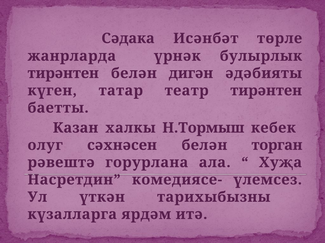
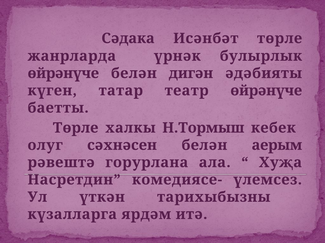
тирәнтен at (63, 74): тирәнтен -> өйрәнүче
театр тирәнтен: тирәнтен -> өйрәнүче
Казан at (76, 128): Казан -> Төрле
торган: торган -> аерым
